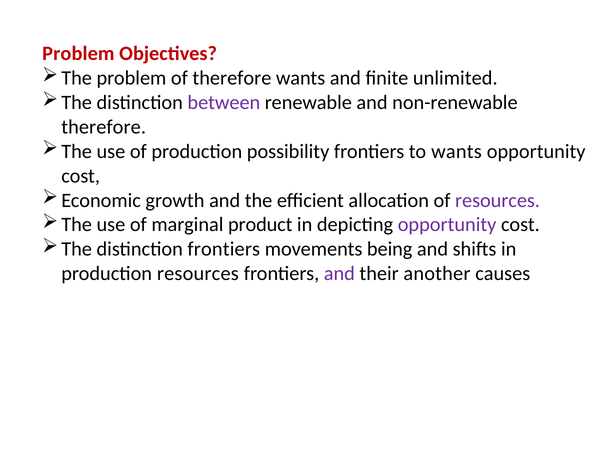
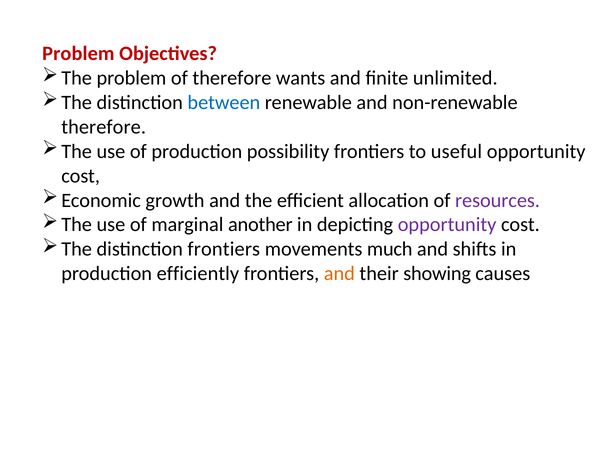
between colour: purple -> blue
to wants: wants -> useful
product: product -> another
being: being -> much
production resources: resources -> efficiently
and at (339, 273) colour: purple -> orange
another: another -> showing
